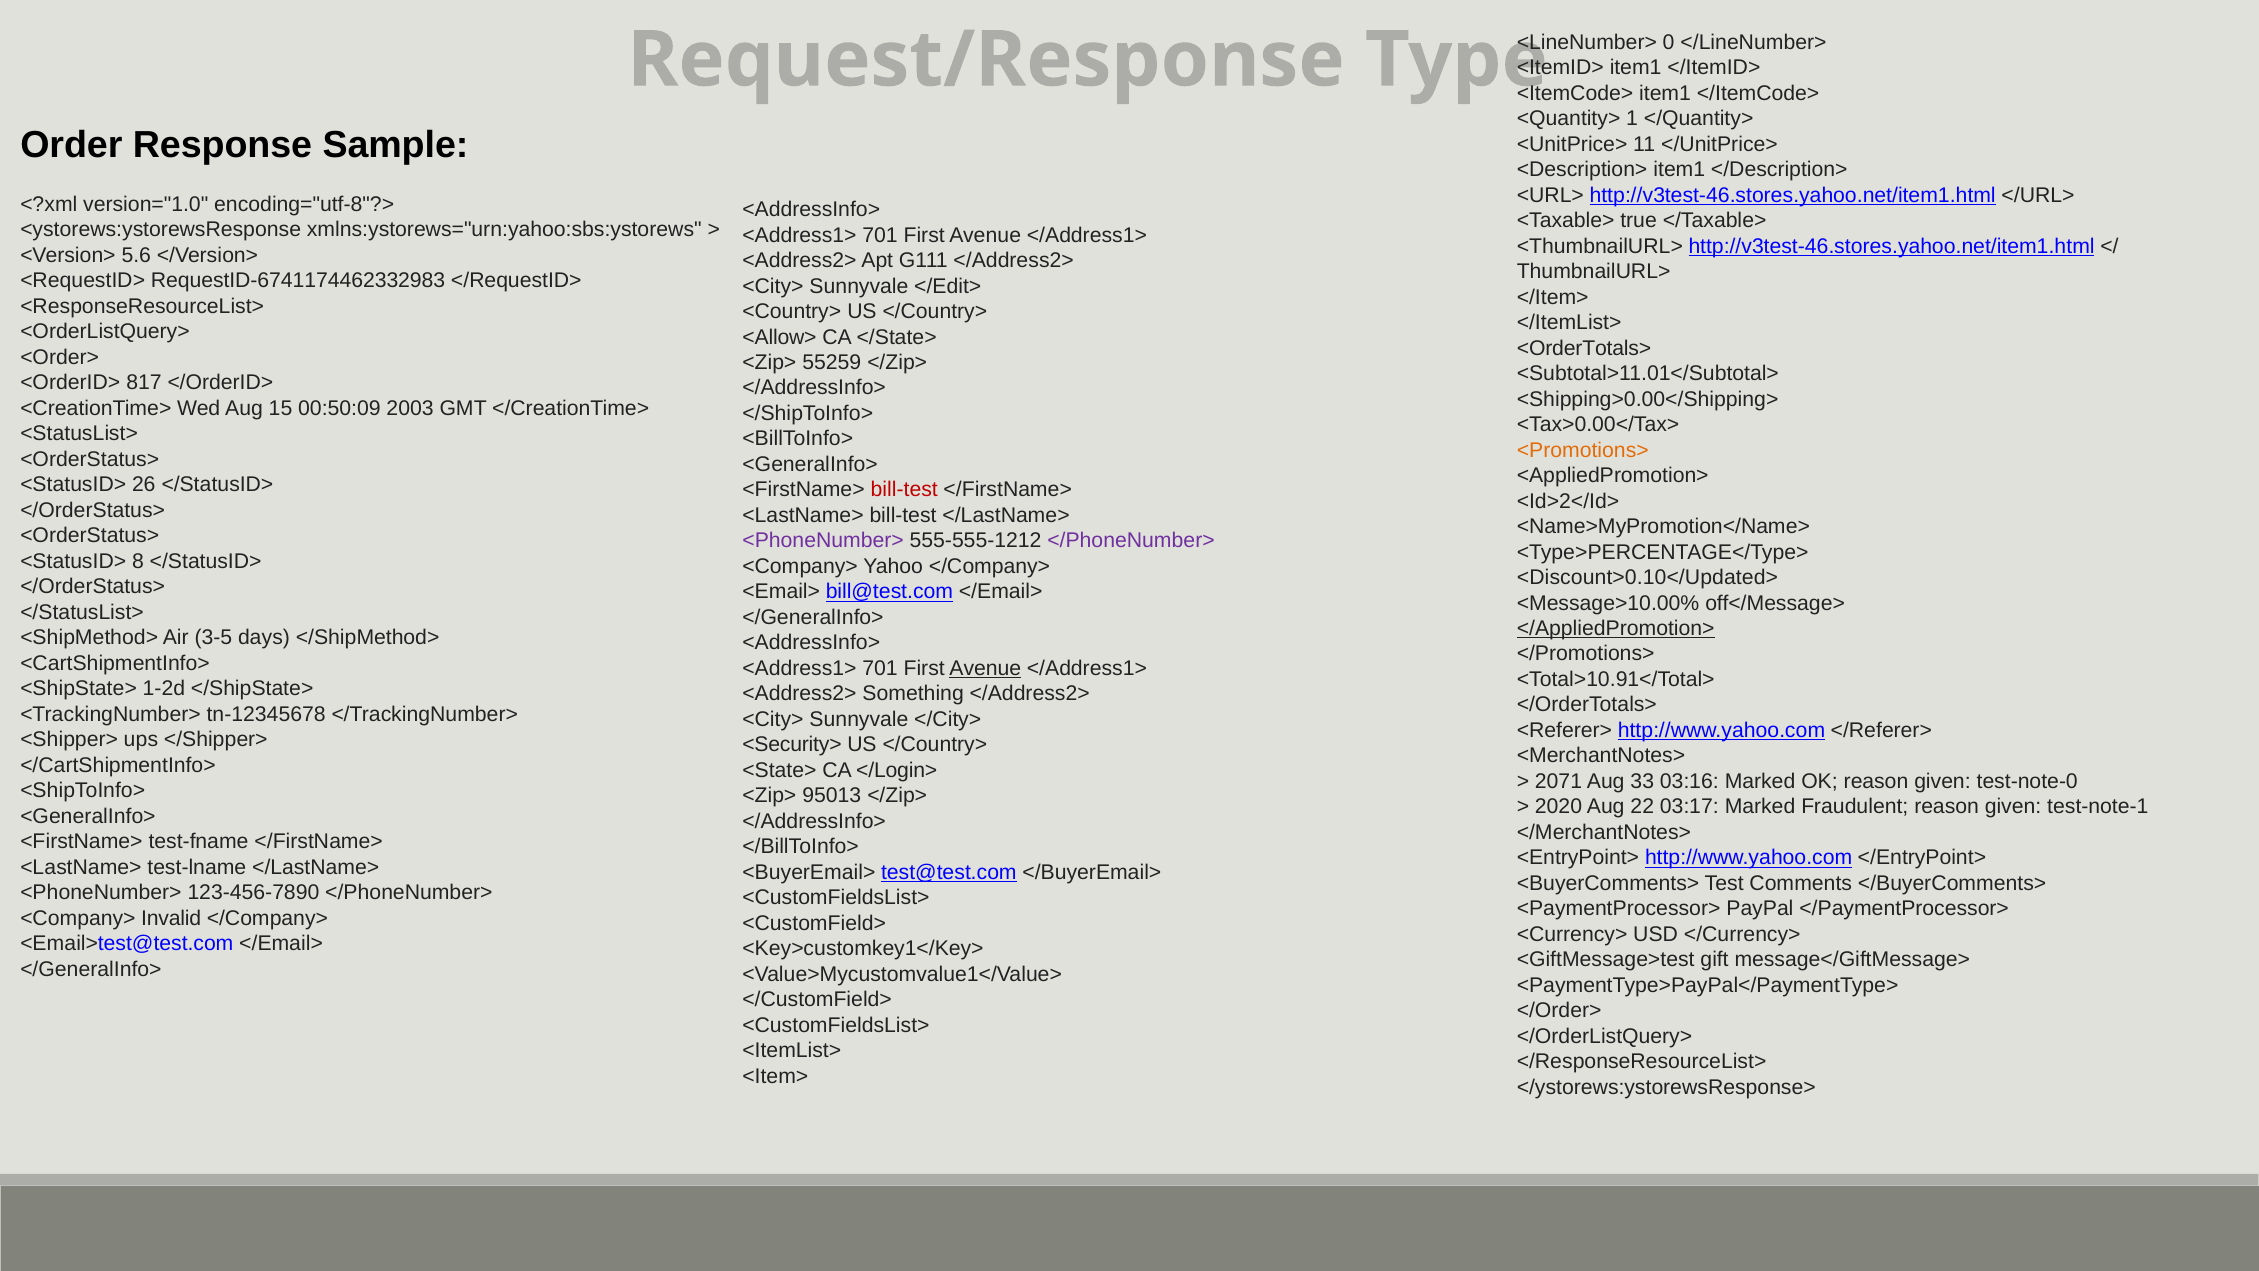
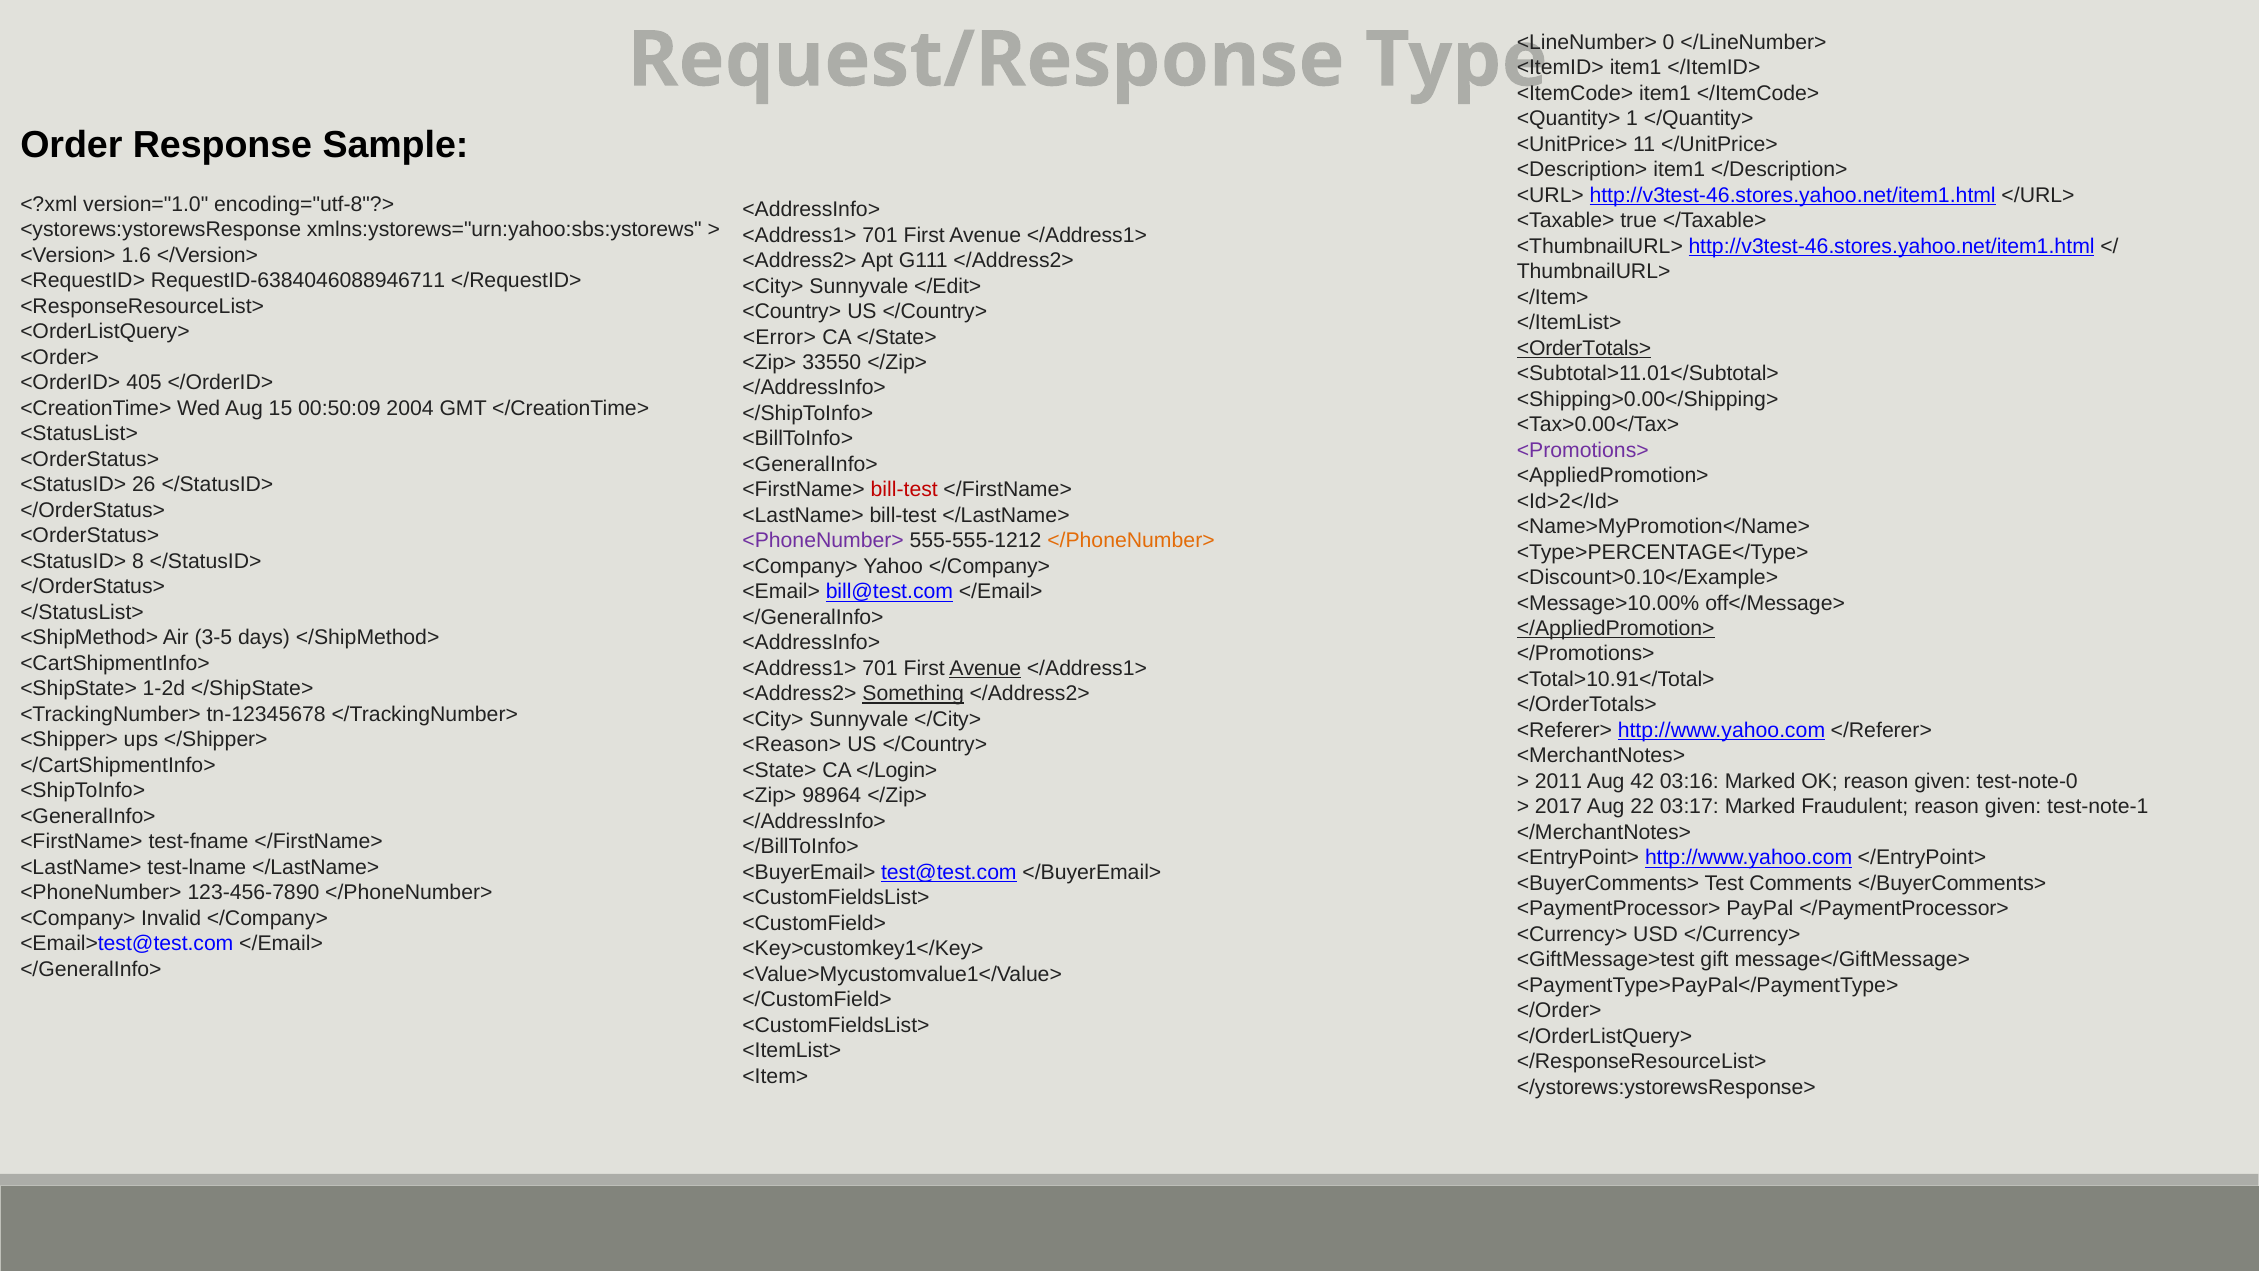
5.6: 5.6 -> 1.6
RequestID-6741174462332983: RequestID-6741174462332983 -> RequestID-6384046088946711
<Allow>: <Allow> -> <Error>
<OrderTotals> underline: none -> present
55259: 55259 -> 33550
817: 817 -> 405
2003: 2003 -> 2004
<Promotions> colour: orange -> purple
</PhoneNumber> at (1131, 541) colour: purple -> orange
<Discount>0.10</Updated>: <Discount>0.10</Updated> -> <Discount>0.10</Example>
Something underline: none -> present
<Security>: <Security> -> <Reason>
2071: 2071 -> 2011
33: 33 -> 42
95013: 95013 -> 98964
2020: 2020 -> 2017
